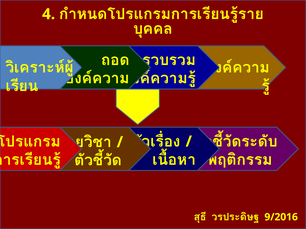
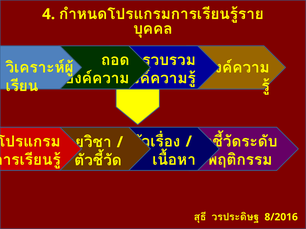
9/2016: 9/2016 -> 8/2016
